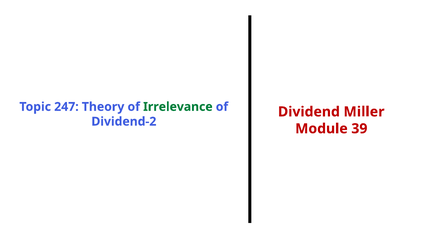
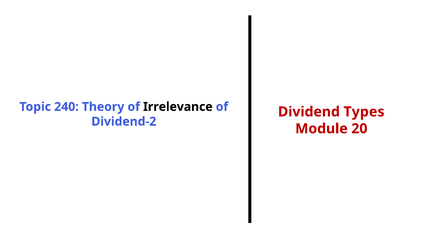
247: 247 -> 240
Irrelevance colour: green -> black
Miller: Miller -> Types
39: 39 -> 20
